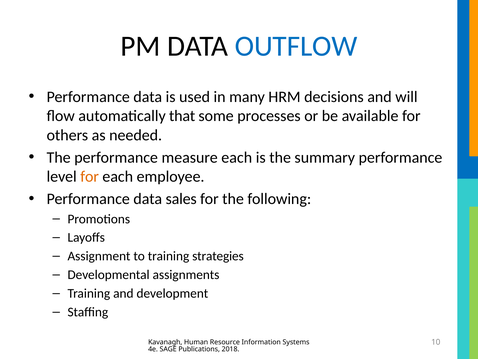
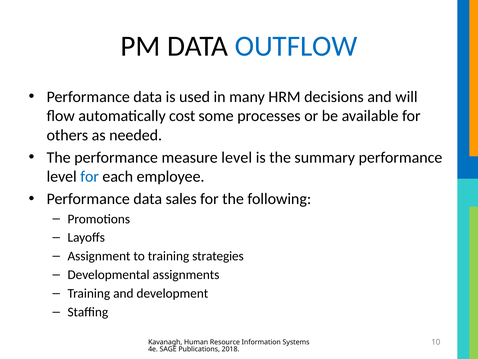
that: that -> cost
measure each: each -> level
for at (90, 176) colour: orange -> blue
